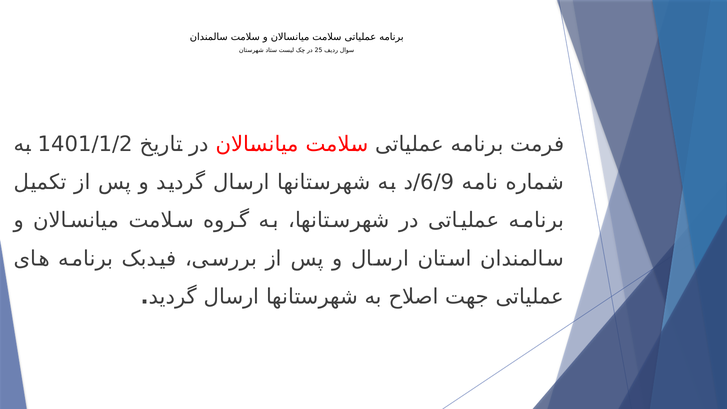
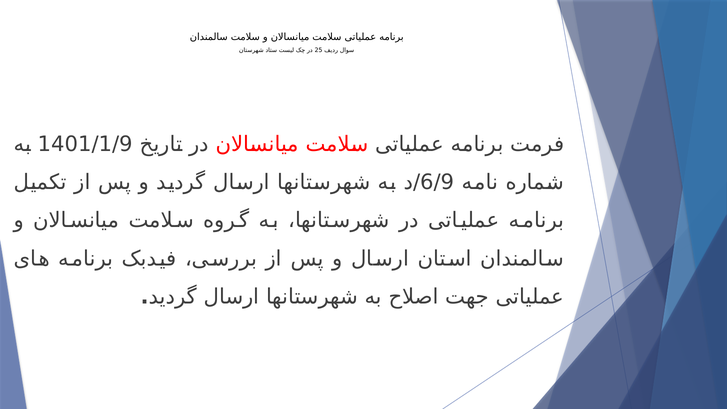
1401/1/2: 1401/1/2 -> 1401/1/9
